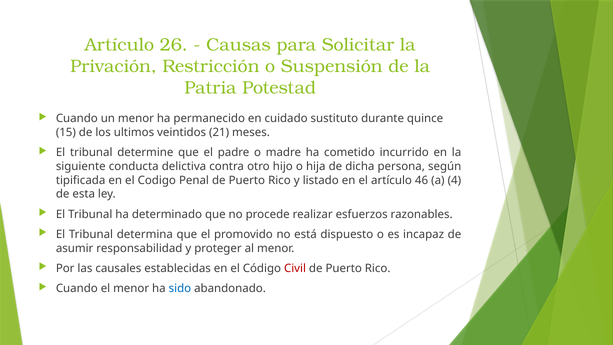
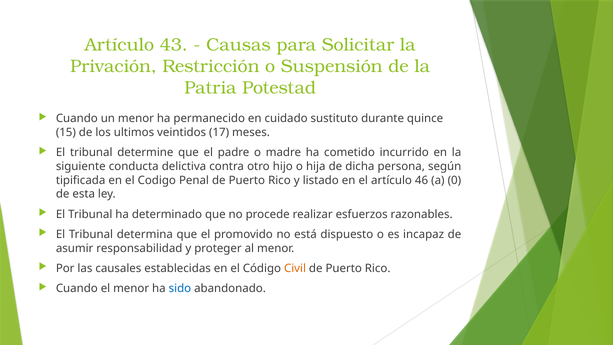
26: 26 -> 43
21: 21 -> 17
4: 4 -> 0
Civil colour: red -> orange
